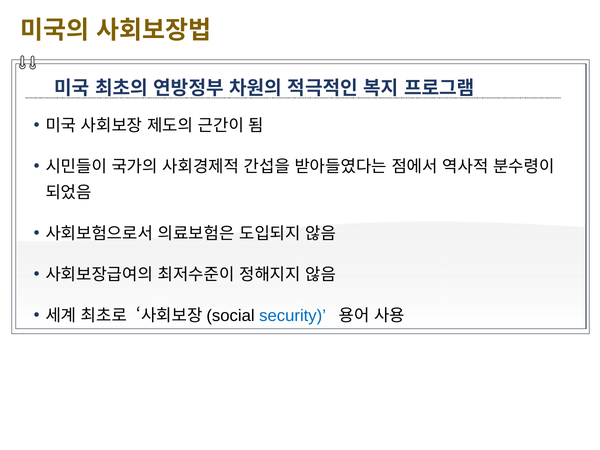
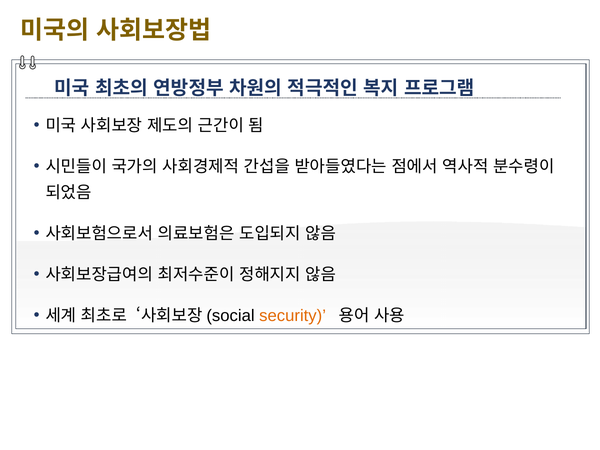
security colour: blue -> orange
